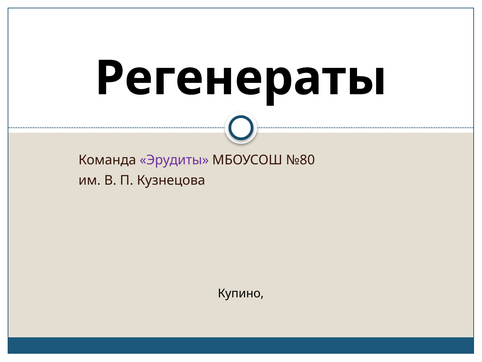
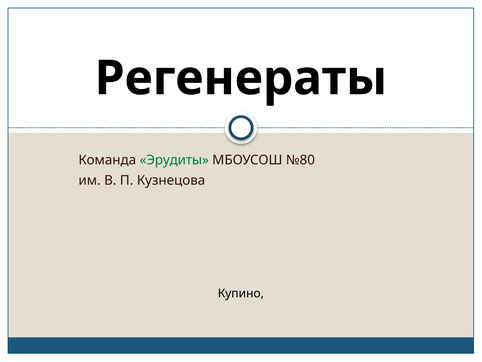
Эрудиты colour: purple -> green
